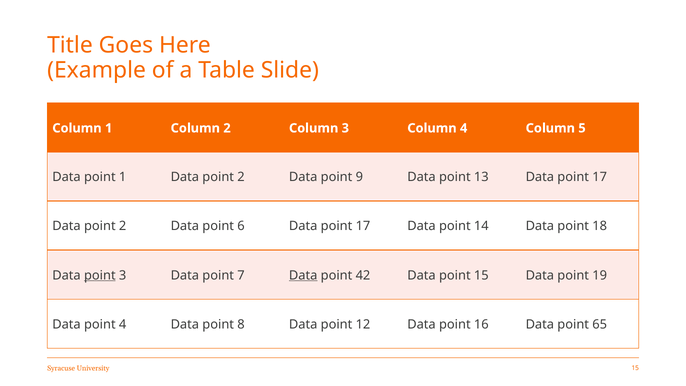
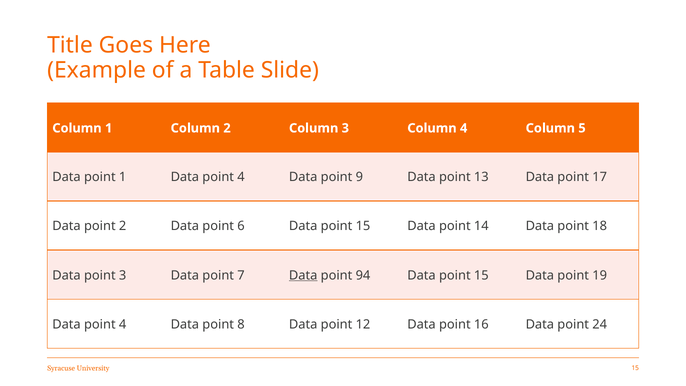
1 Data point 2: 2 -> 4
6 Data point 17: 17 -> 15
point at (100, 275) underline: present -> none
42: 42 -> 94
65: 65 -> 24
